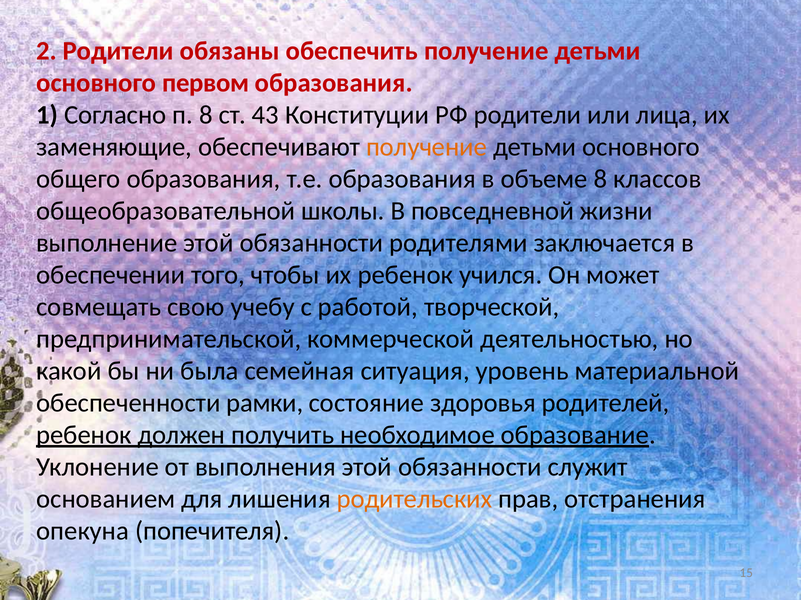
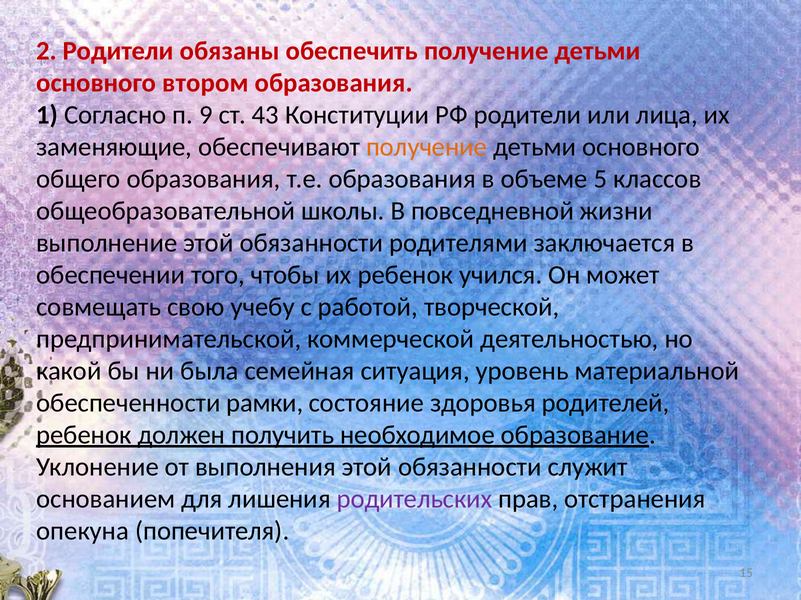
первом: первом -> втором
п 8: 8 -> 9
объеме 8: 8 -> 5
родительских colour: orange -> purple
